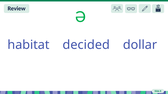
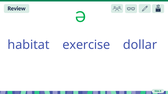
decided: decided -> exercise
